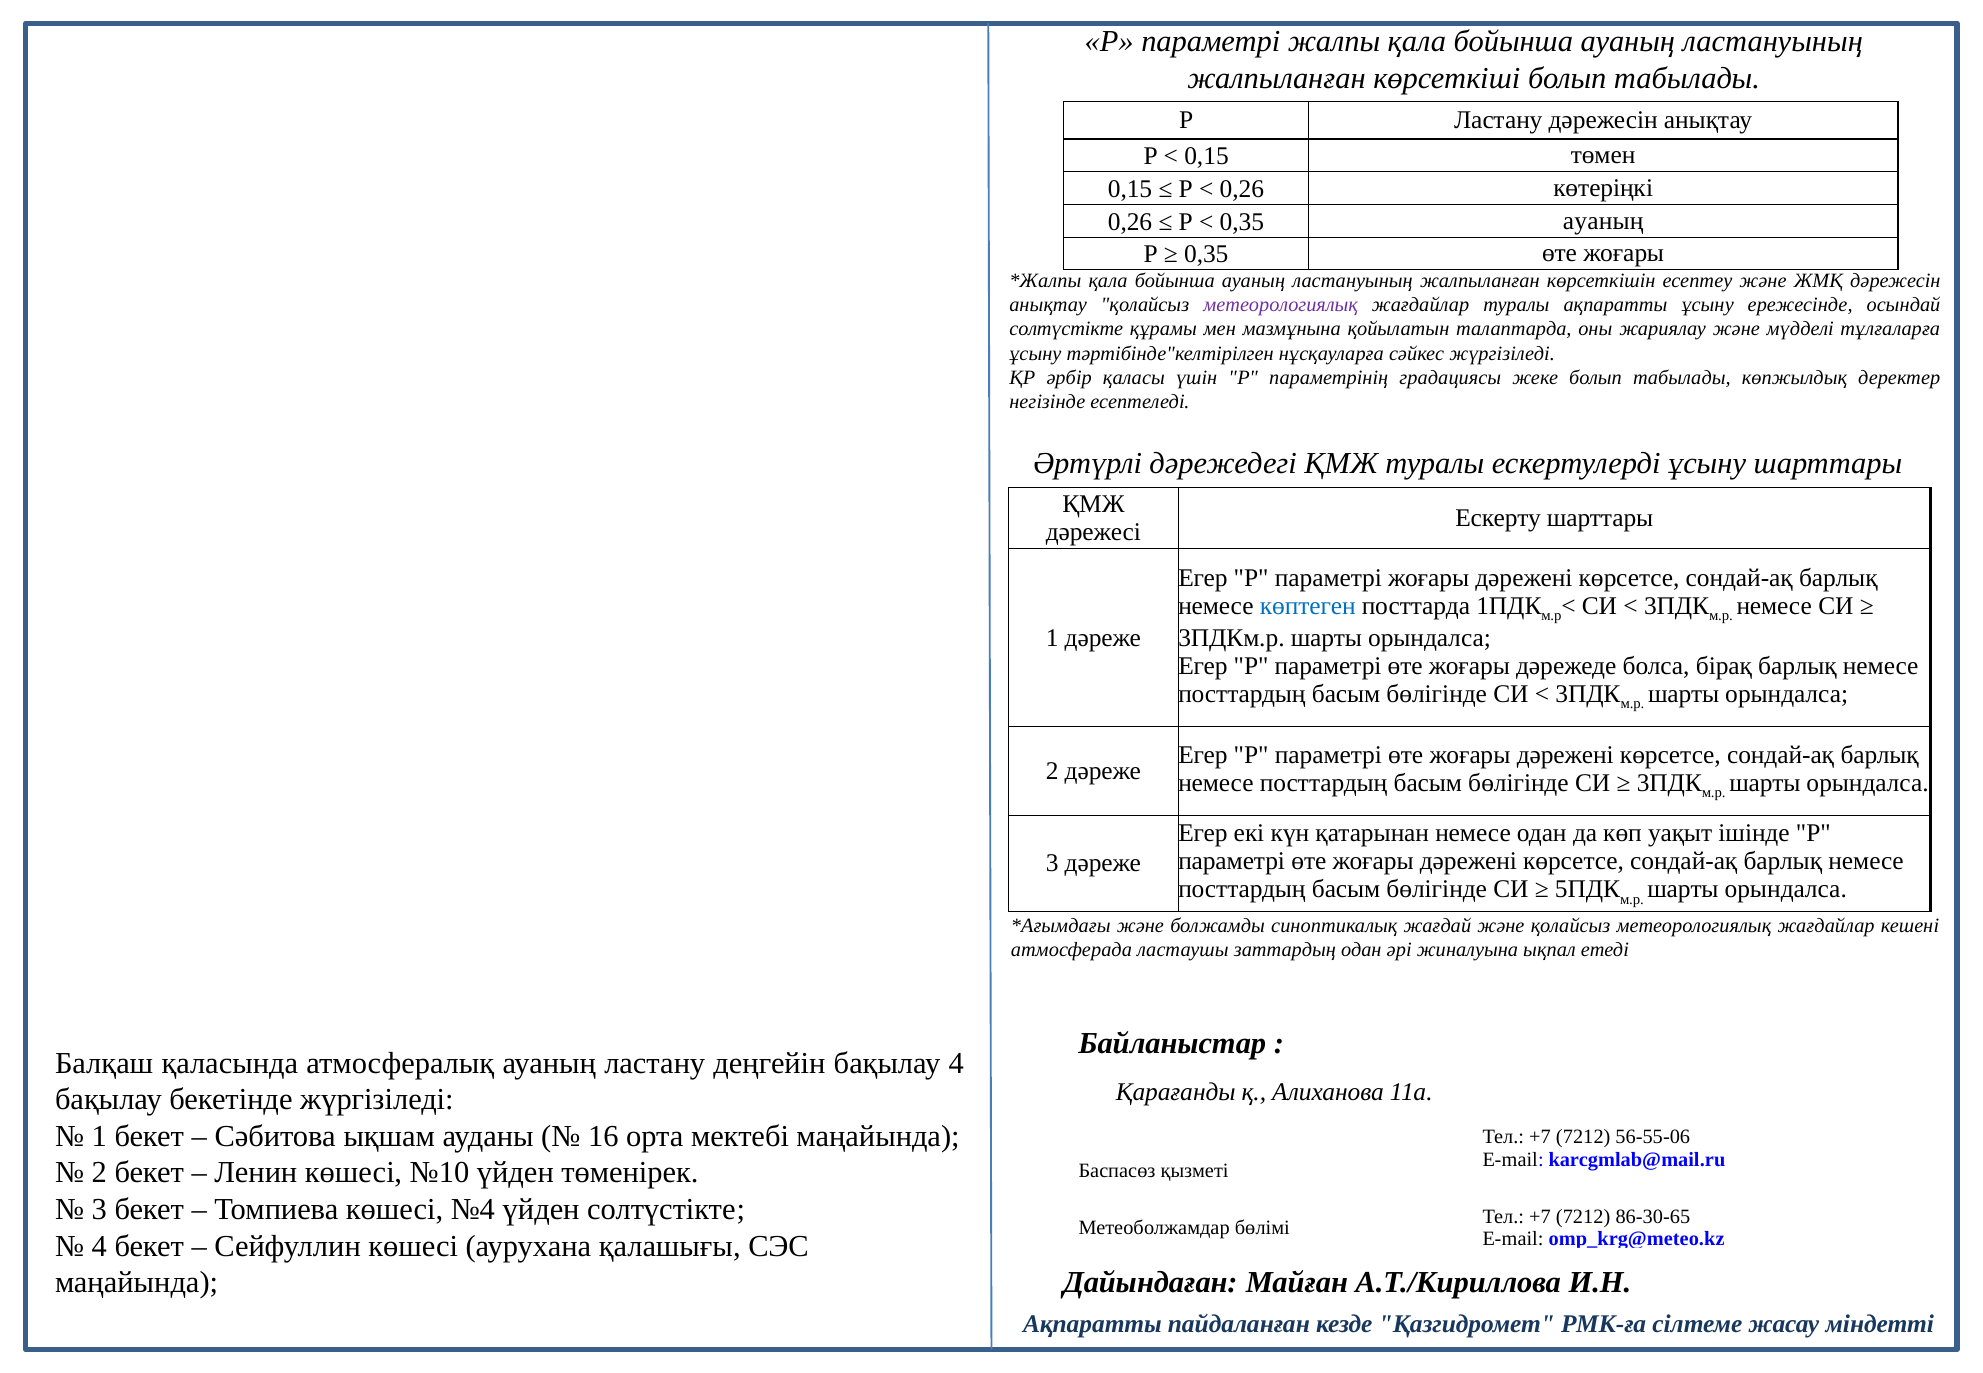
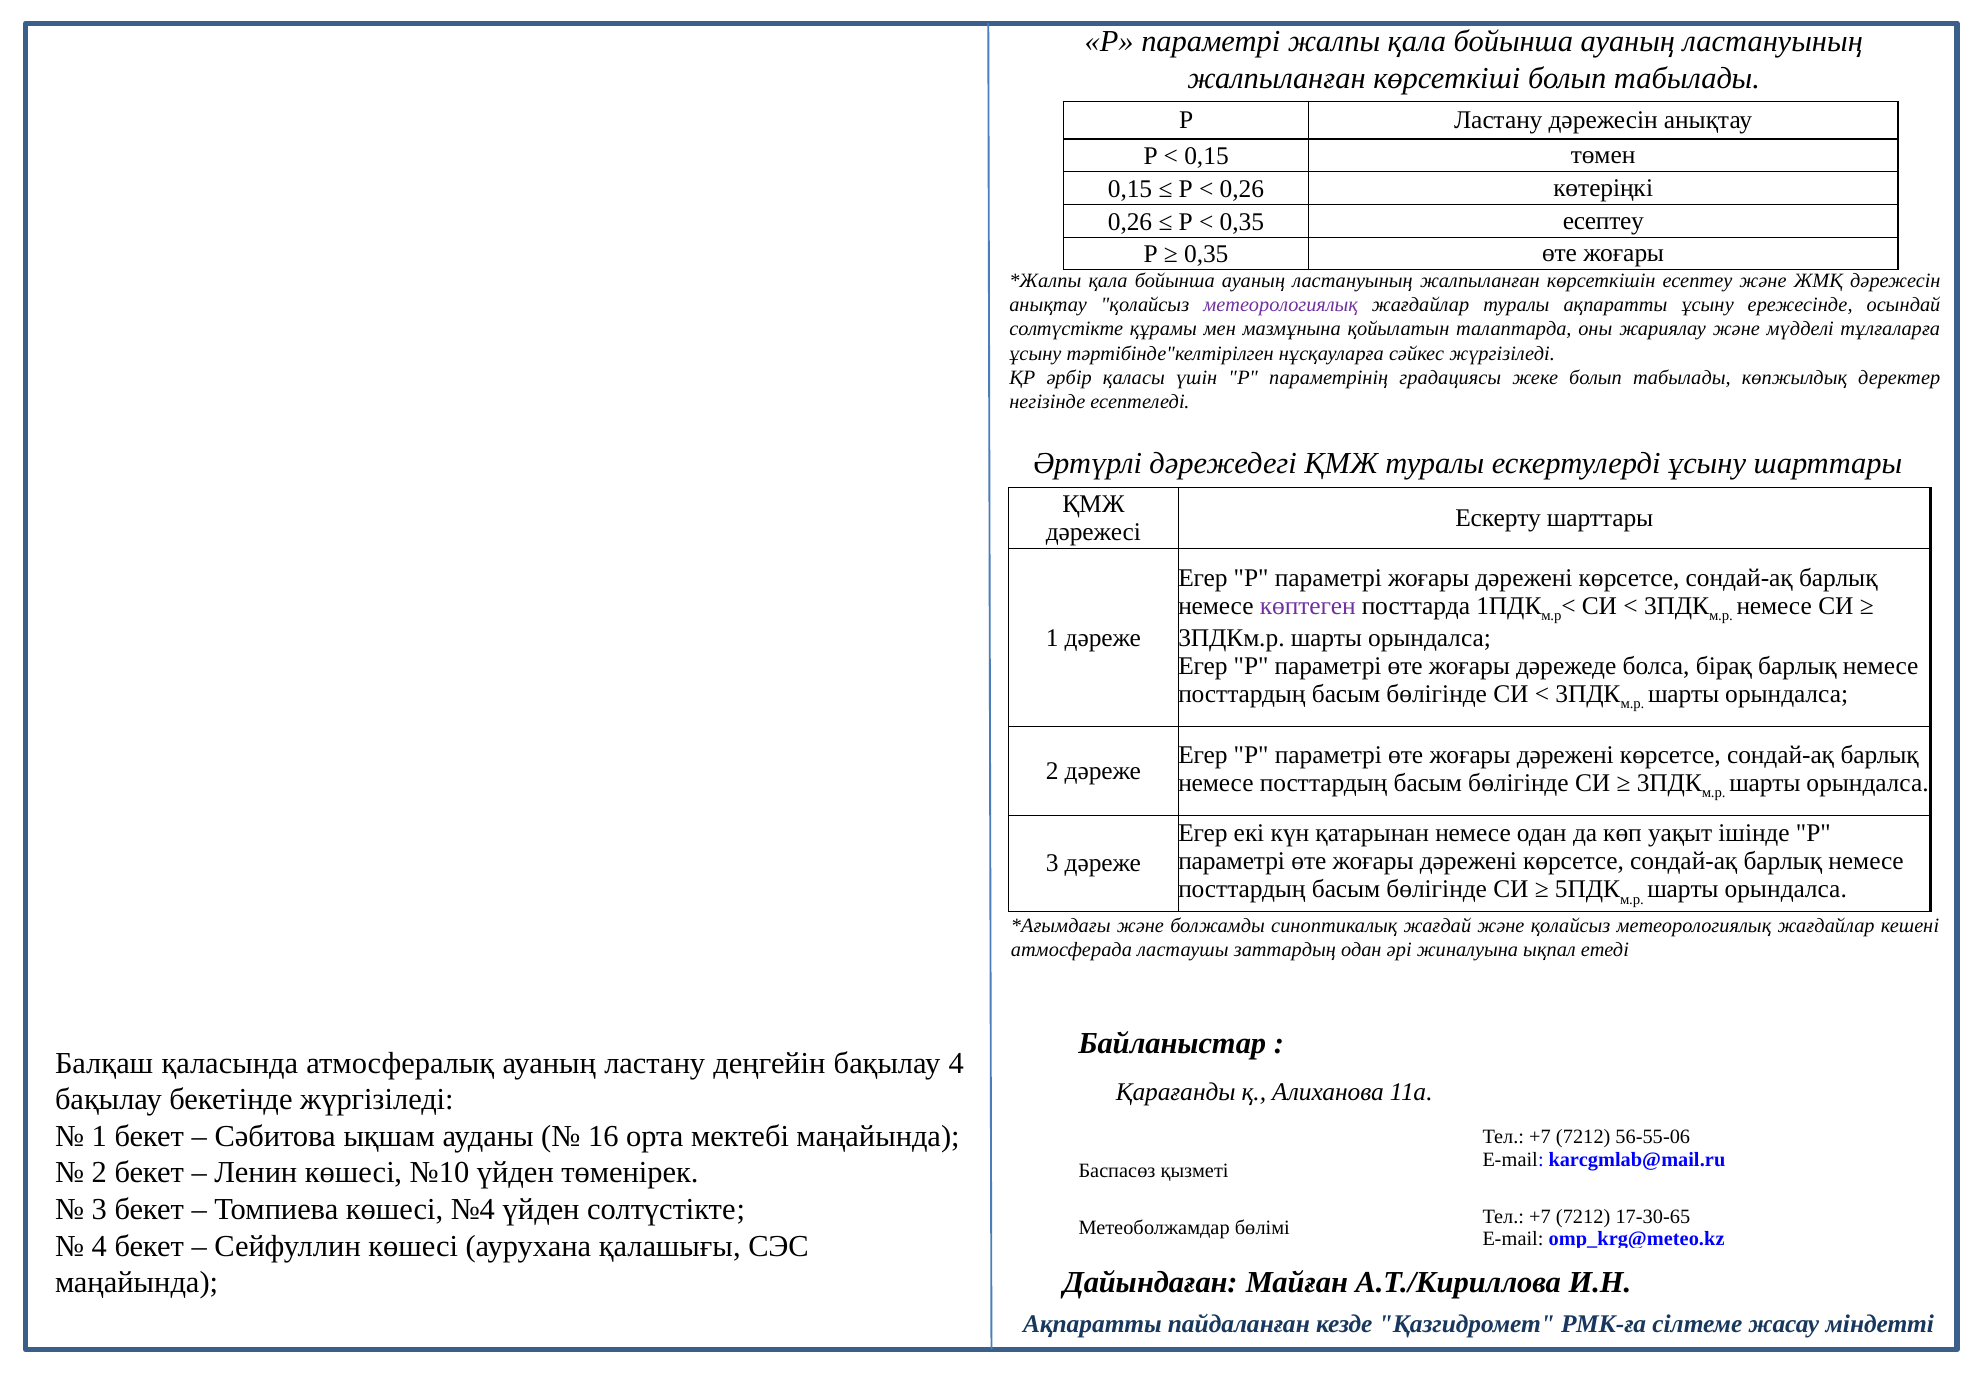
0,35 ауаның: ауаның -> есептеу
көптеген colour: blue -> purple
86-30-65: 86-30-65 -> 17-30-65
